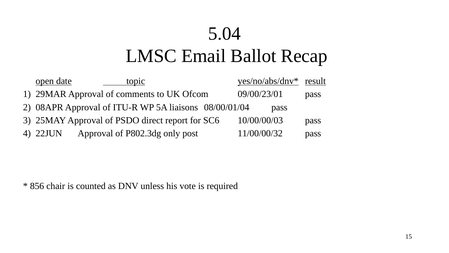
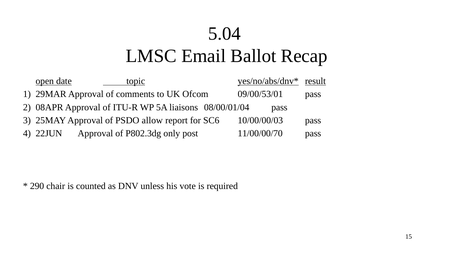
09/00/23/01: 09/00/23/01 -> 09/00/53/01
direct: direct -> allow
11/00/00/32: 11/00/00/32 -> 11/00/00/70
856: 856 -> 290
